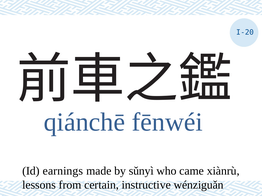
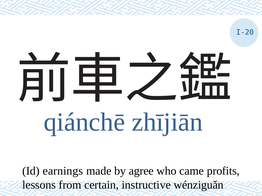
fēnwéi: fēnwéi -> zhījiān
sǔnyì: sǔnyì -> agree
xiànrù: xiànrù -> profits
